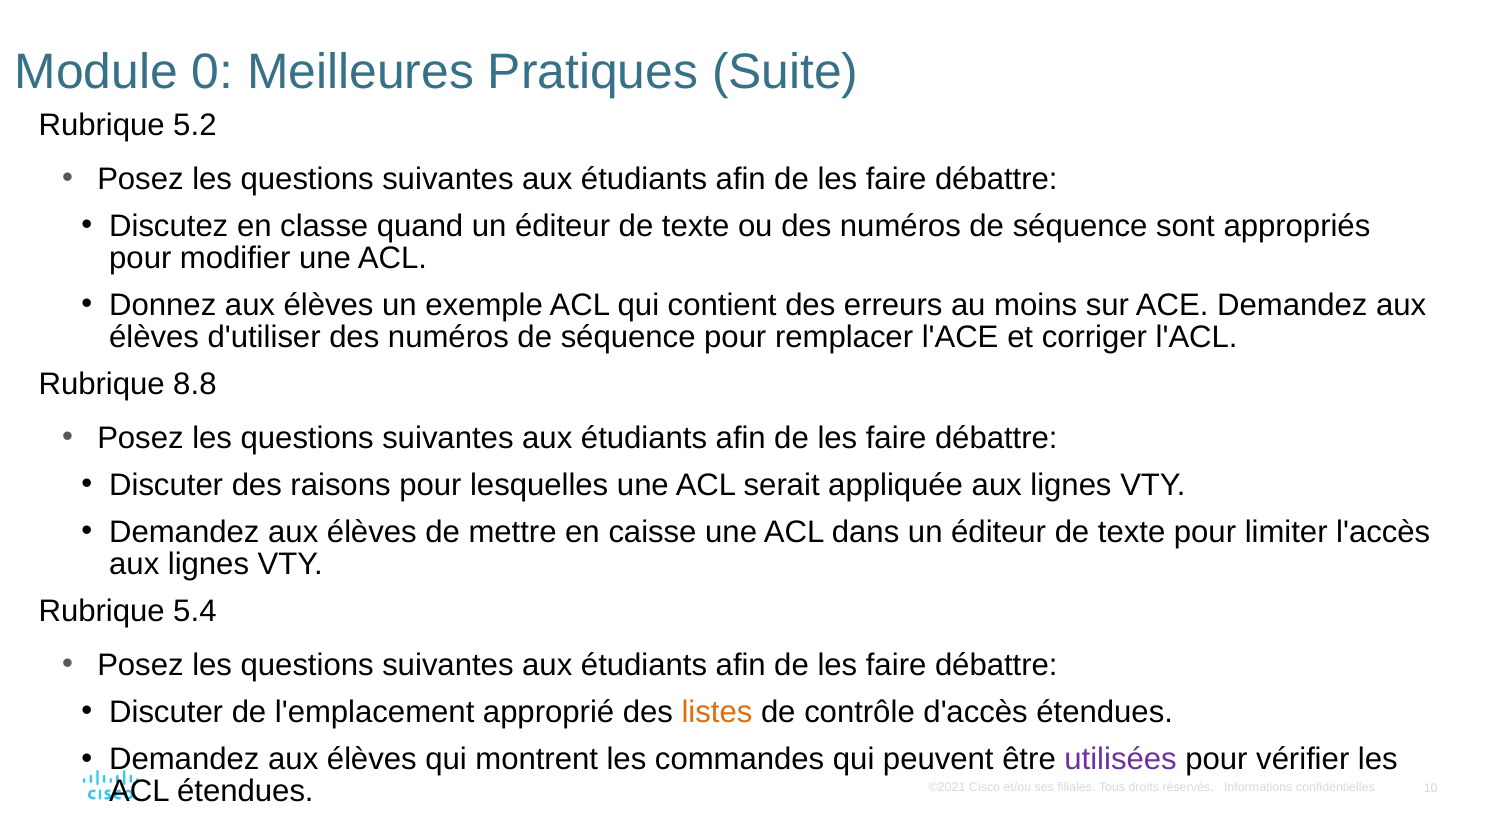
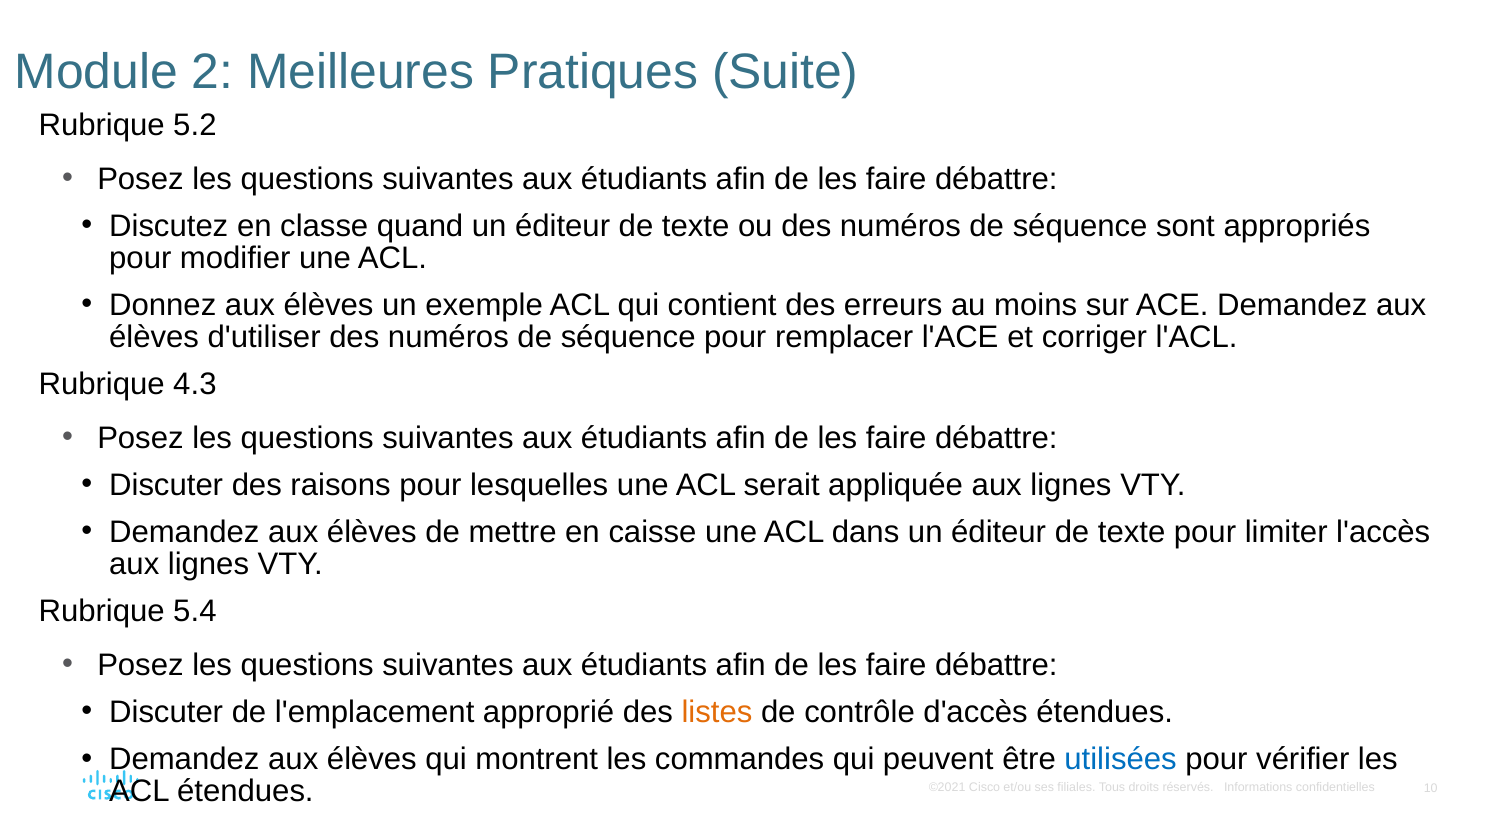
0: 0 -> 2
8.8: 8.8 -> 4.3
utilisées colour: purple -> blue
